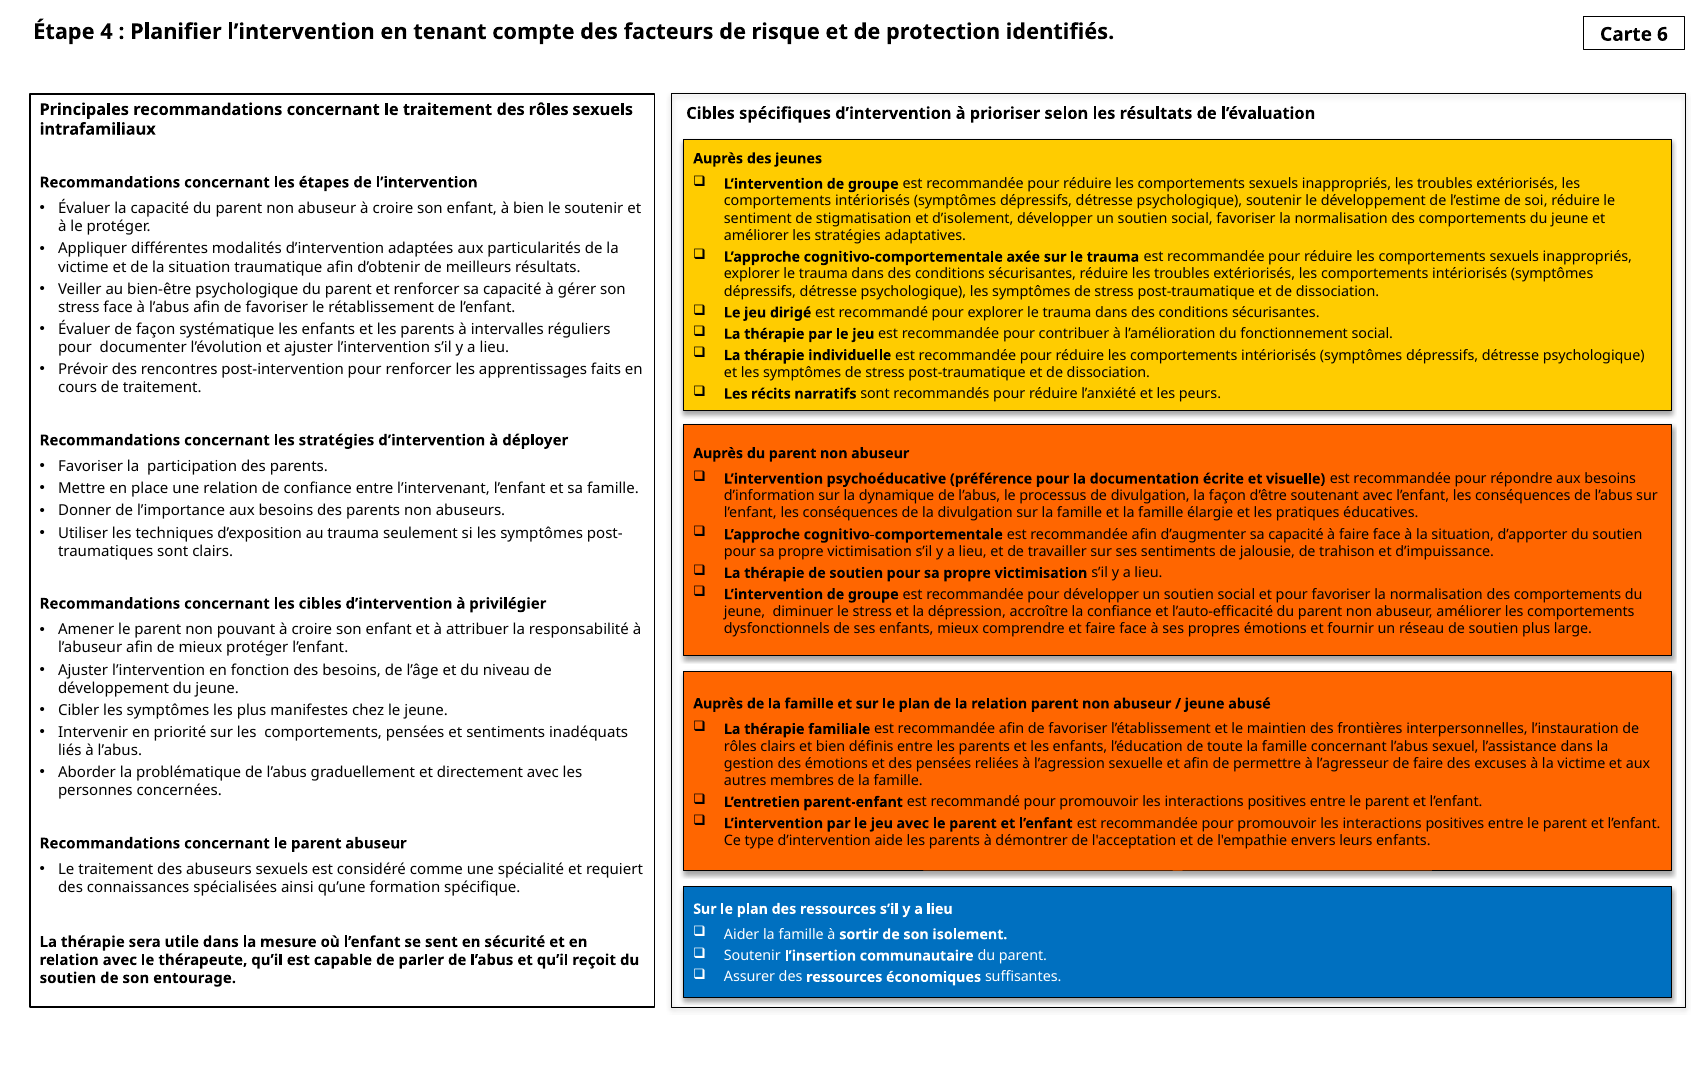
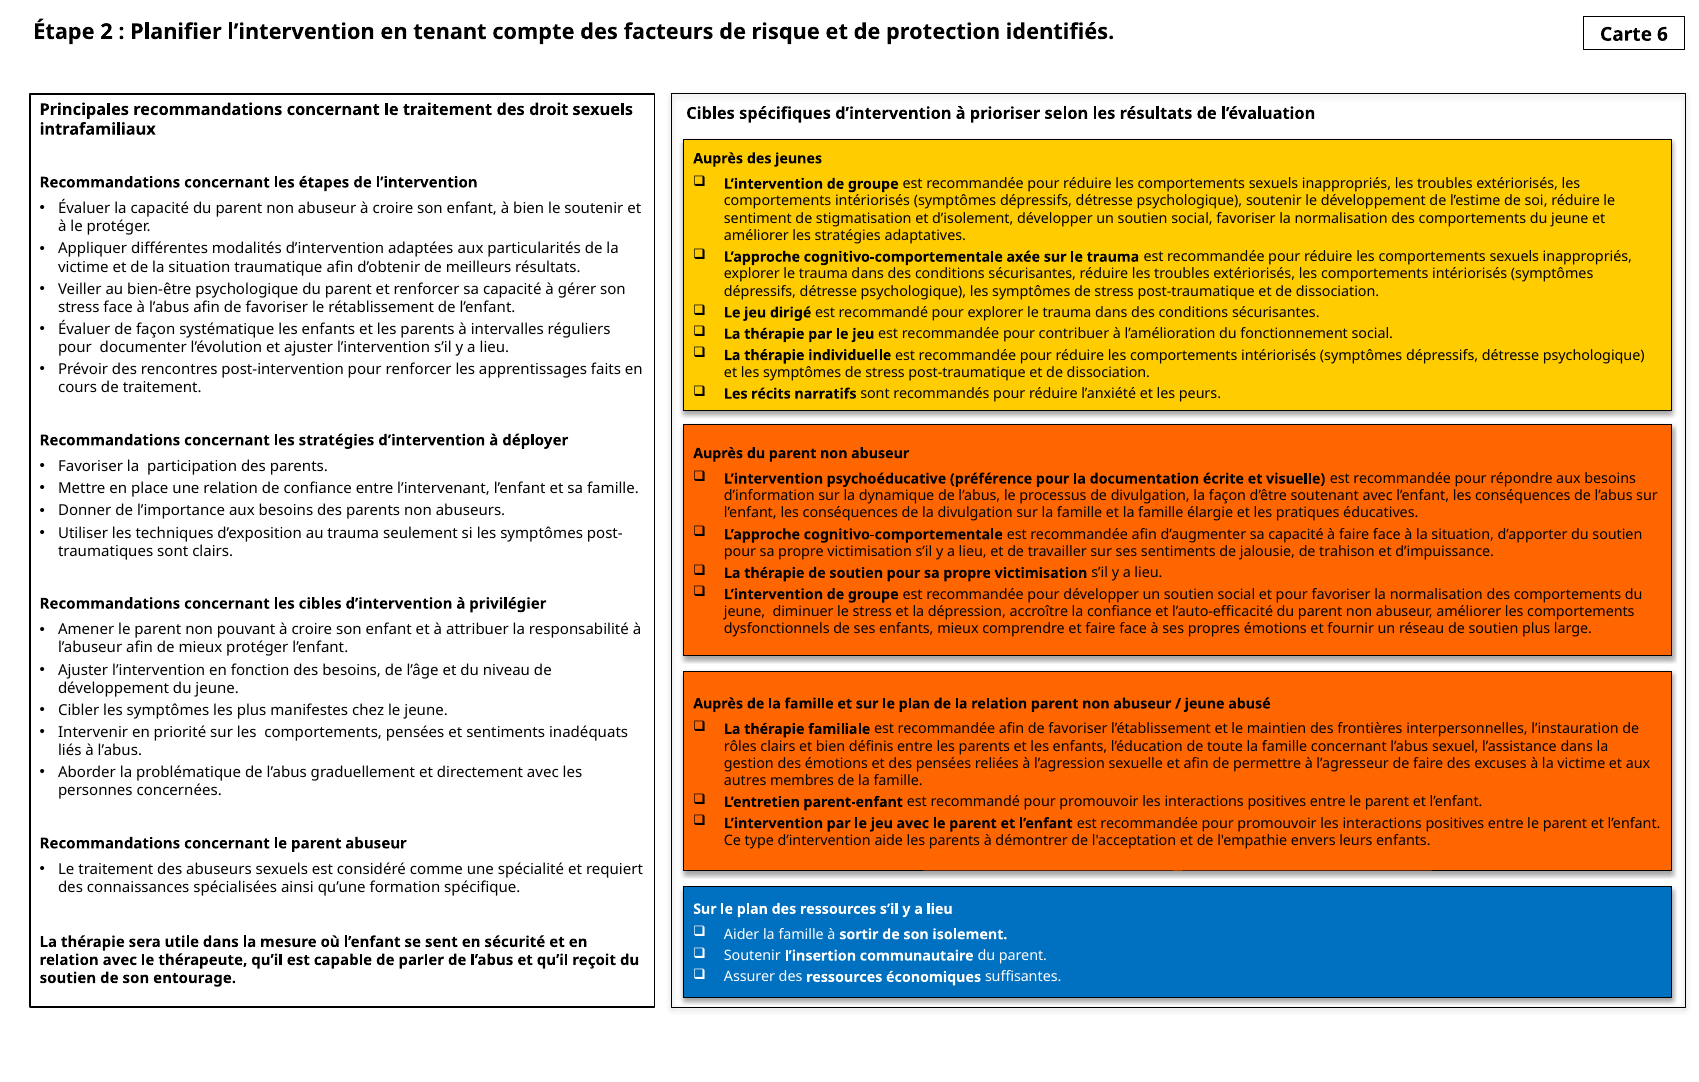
4: 4 -> 2
des rôles: rôles -> droit
